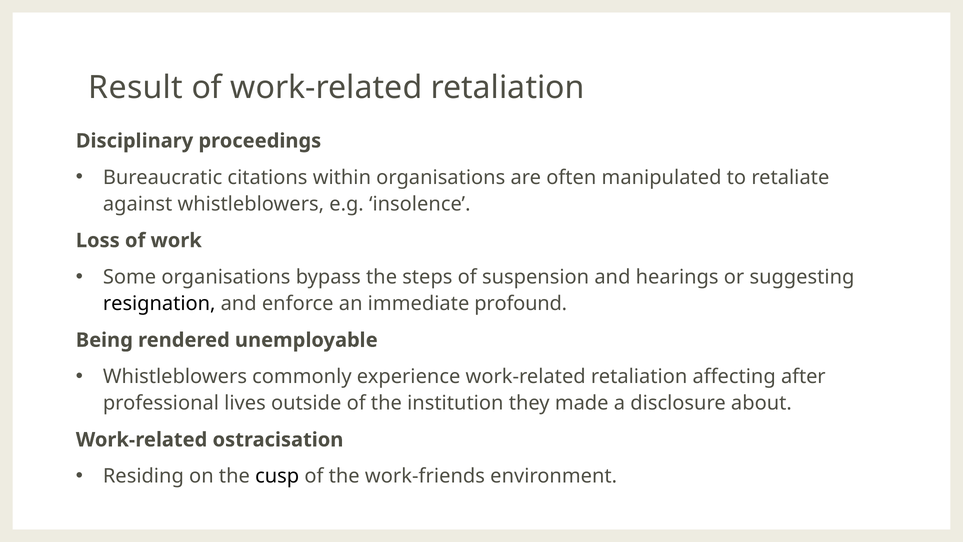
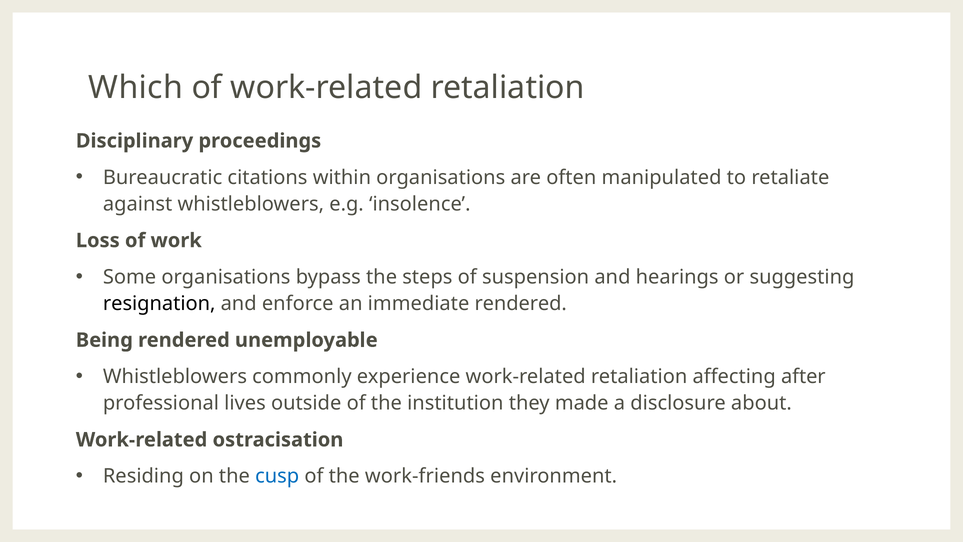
Result: Result -> Which
immediate profound: profound -> rendered
cusp colour: black -> blue
